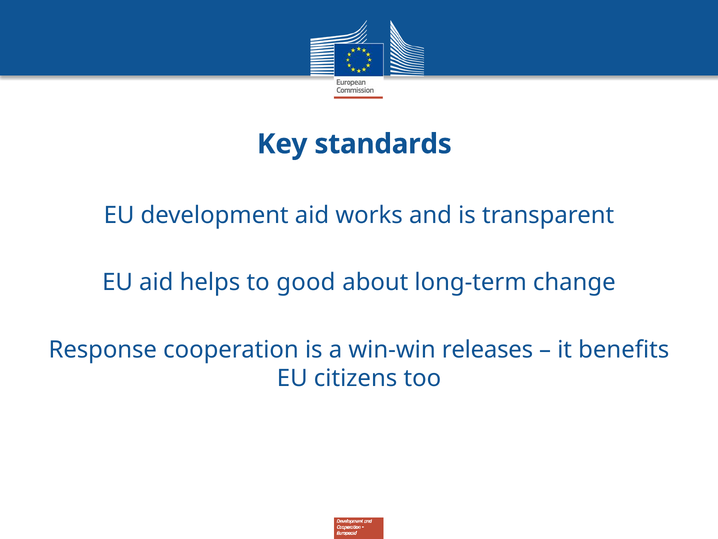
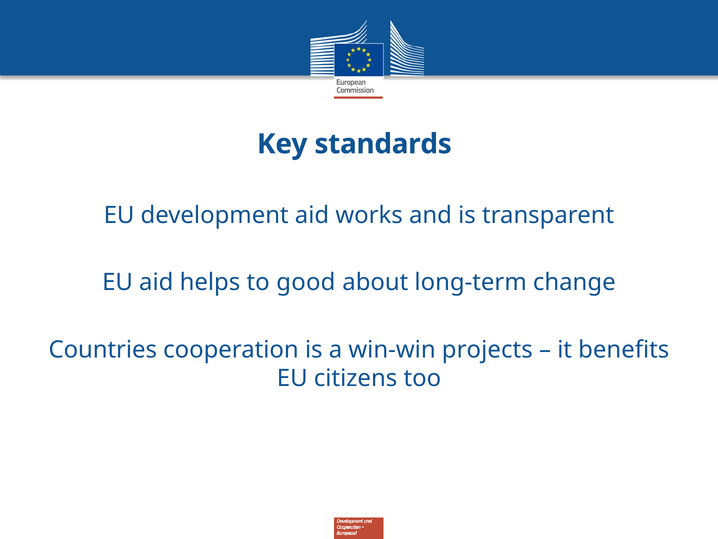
Response: Response -> Countries
releases: releases -> projects
